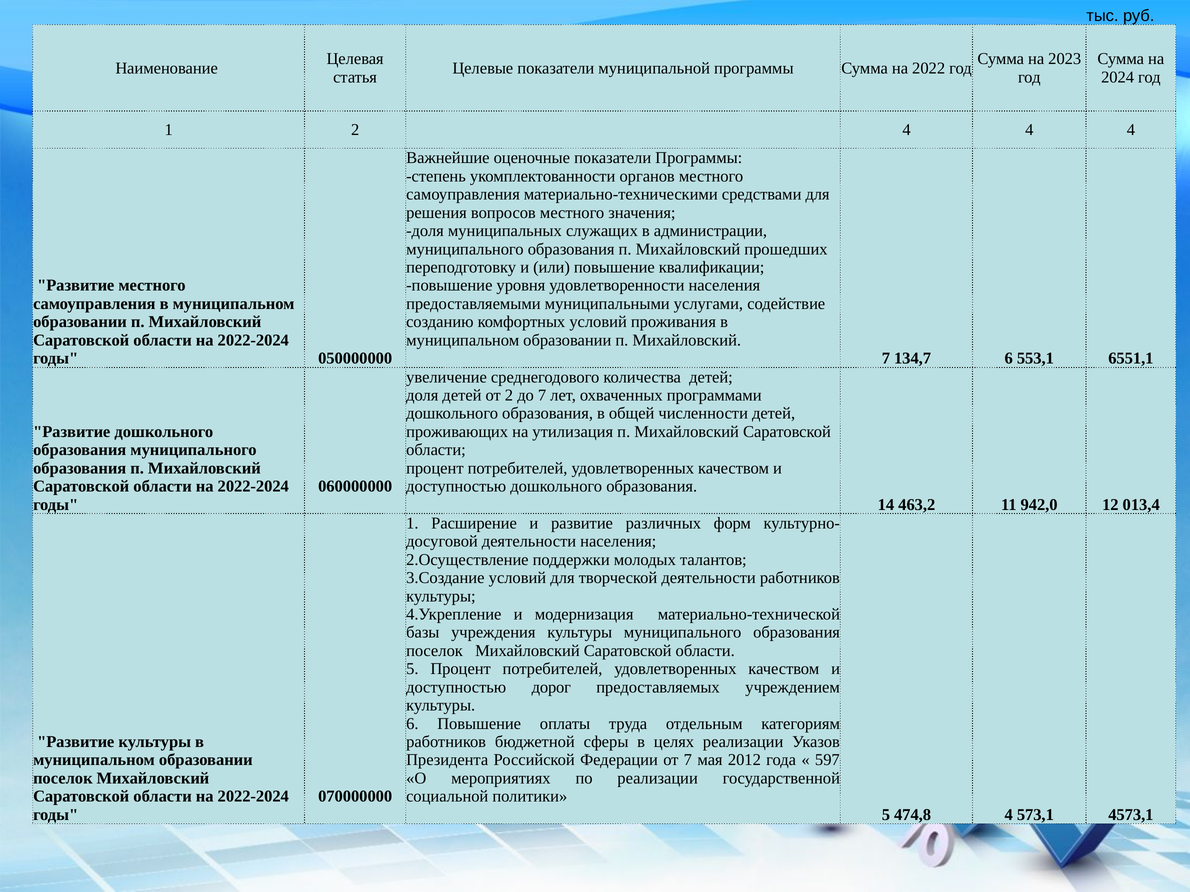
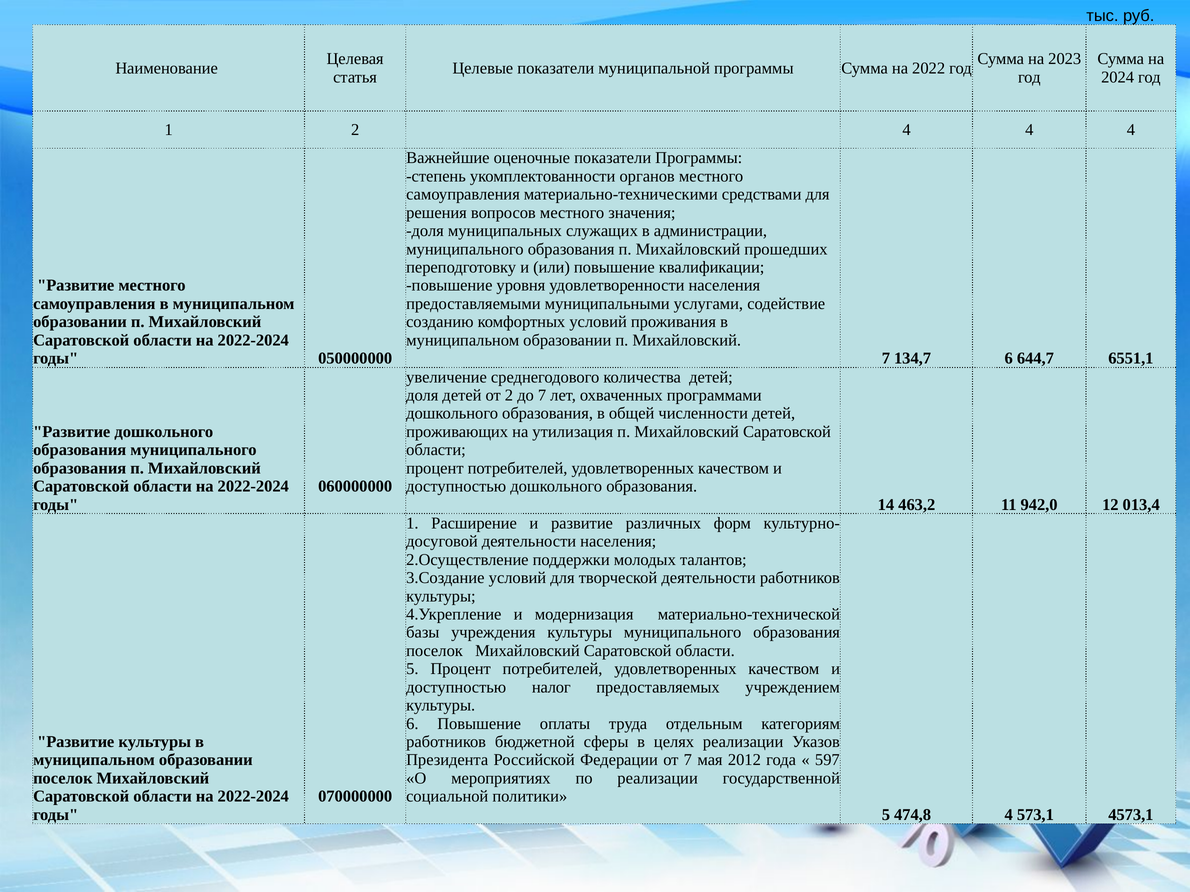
553,1: 553,1 -> 644,7
дорог: дорог -> налог
